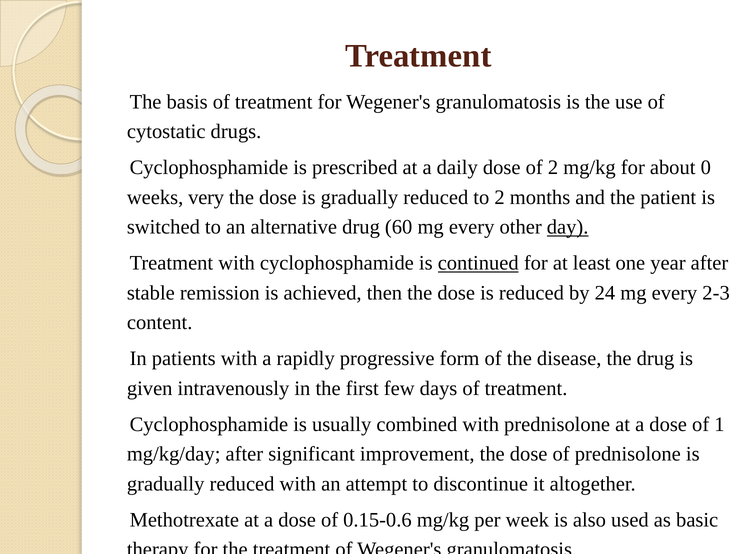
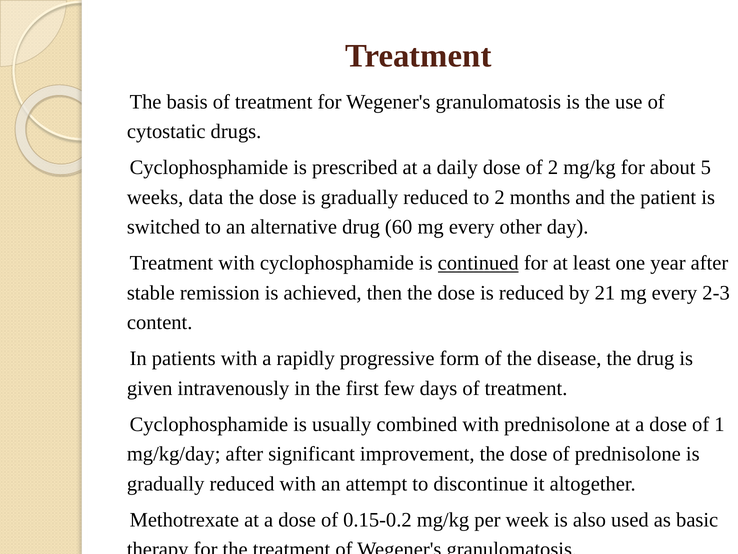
0: 0 -> 5
very: very -> data
day underline: present -> none
24: 24 -> 21
0.15-0.6: 0.15-0.6 -> 0.15-0.2
